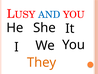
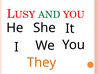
AND colour: blue -> green
